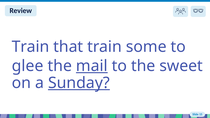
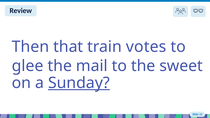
Train at (31, 47): Train -> Then
some: some -> votes
mail underline: present -> none
